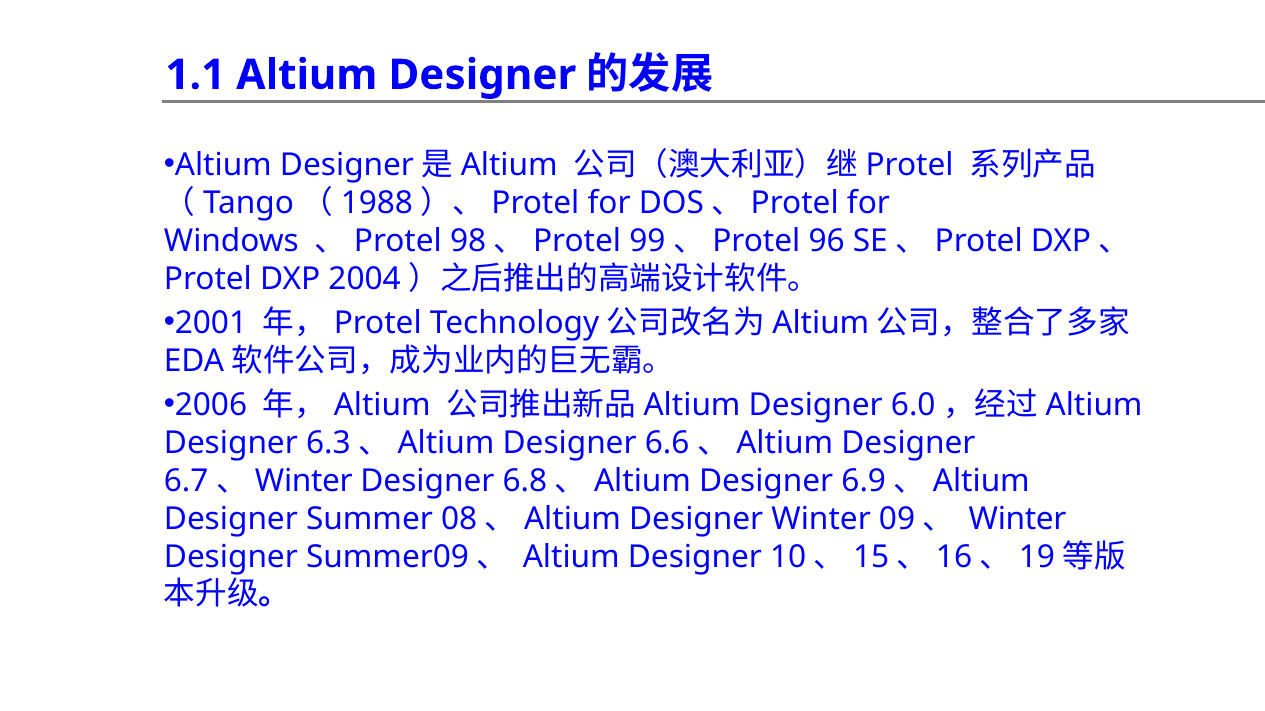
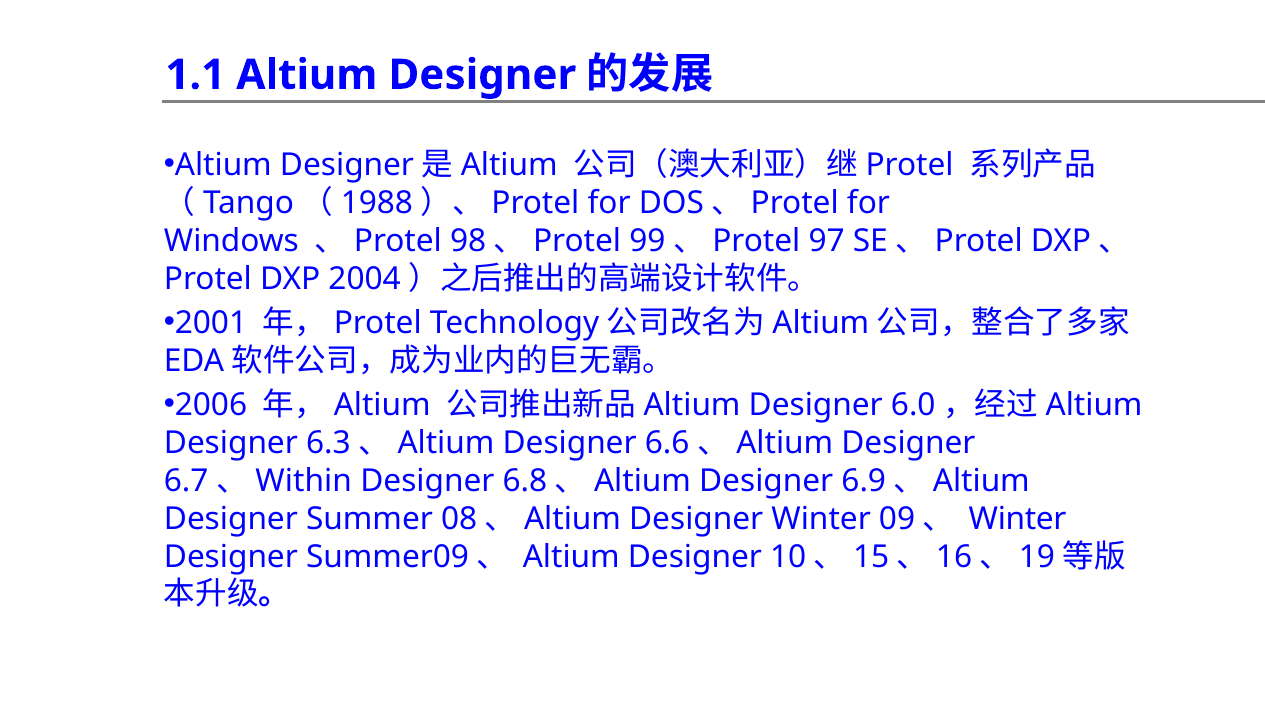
96: 96 -> 97
Winter at (304, 481): Winter -> Within
